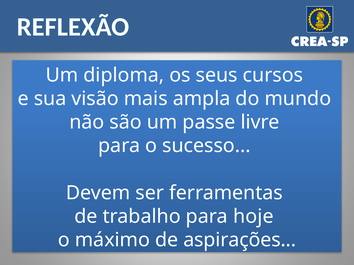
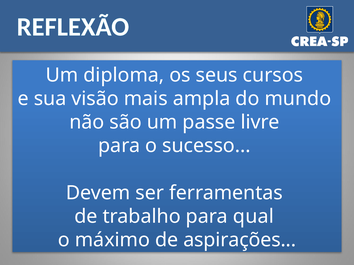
hoje: hoje -> qual
